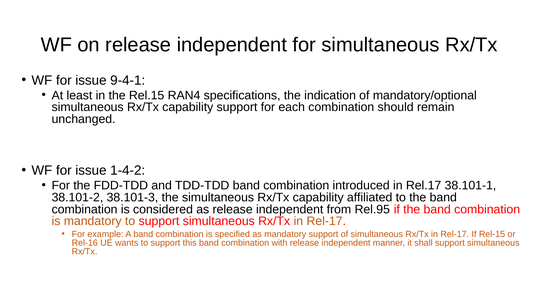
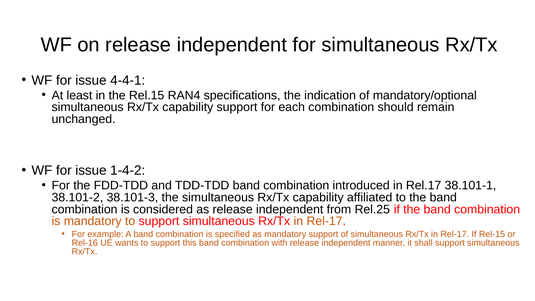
9-4-1: 9-4-1 -> 4-4-1
Rel.95: Rel.95 -> Rel.25
